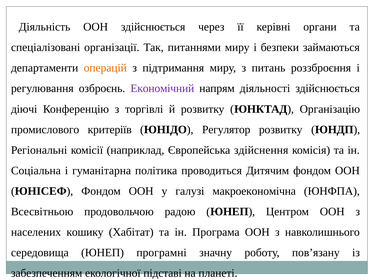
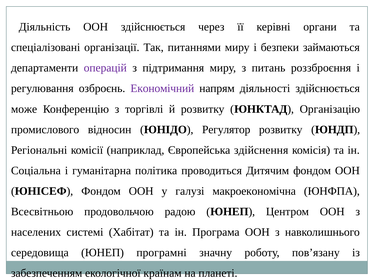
операцій colour: orange -> purple
діючі: діючі -> може
критеріїв: критеріїв -> відносин
кошику: кошику -> системі
підставі: підставі -> країнам
